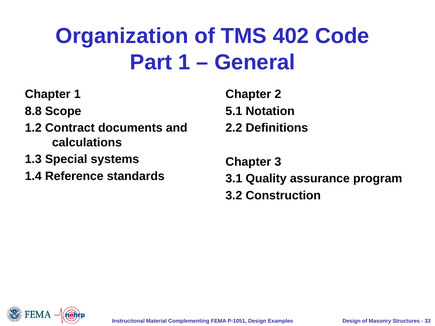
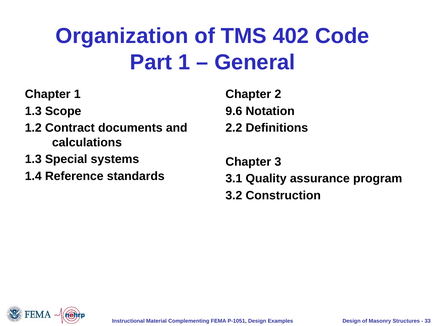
8.8 at (33, 111): 8.8 -> 1.3
5.1: 5.1 -> 9.6
